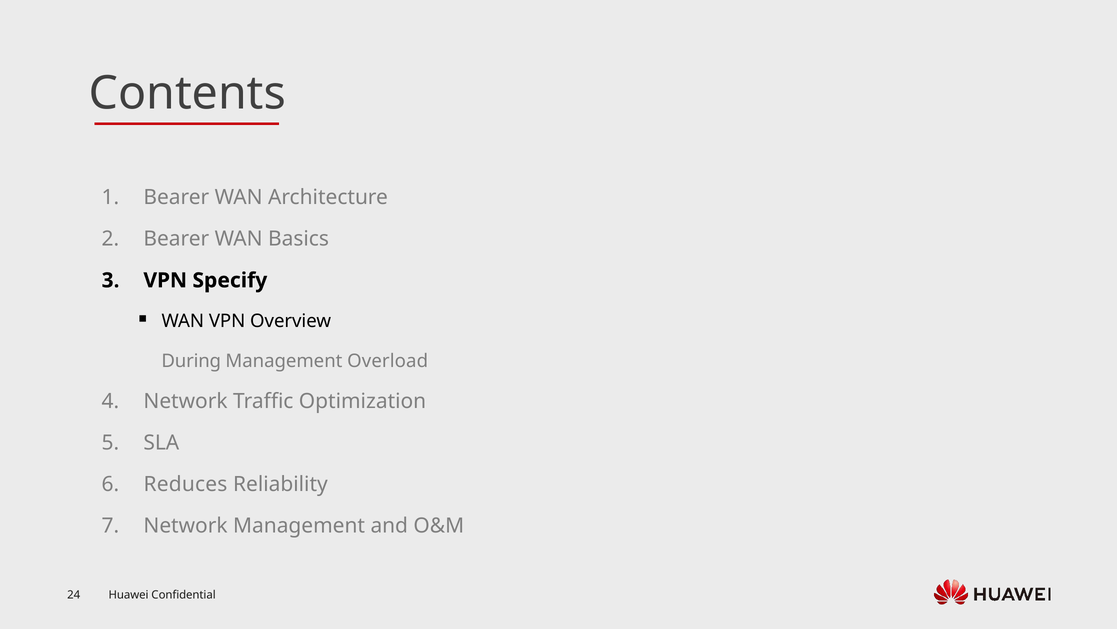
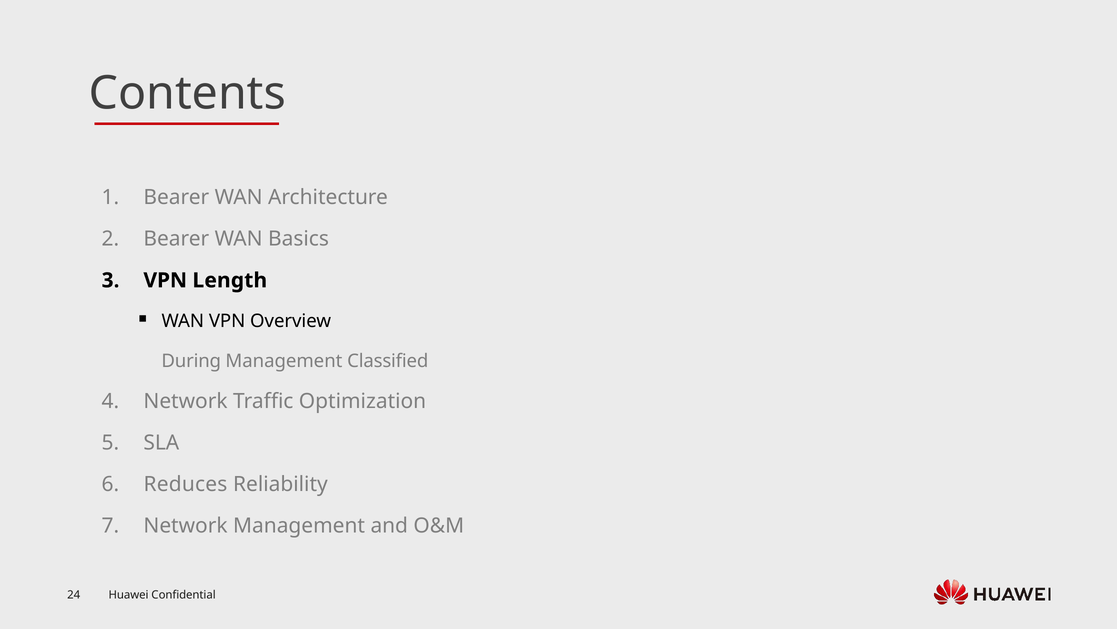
Specify: Specify -> Length
Overload: Overload -> Classified
